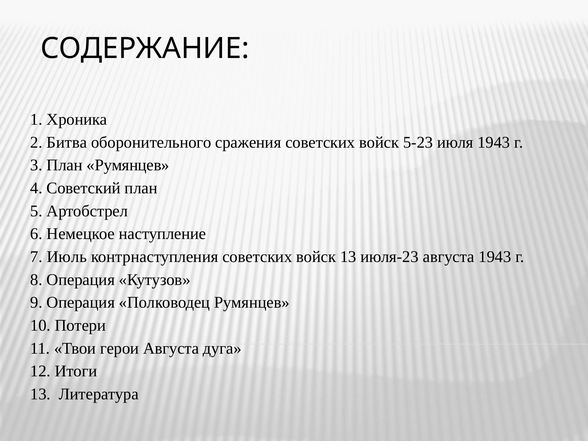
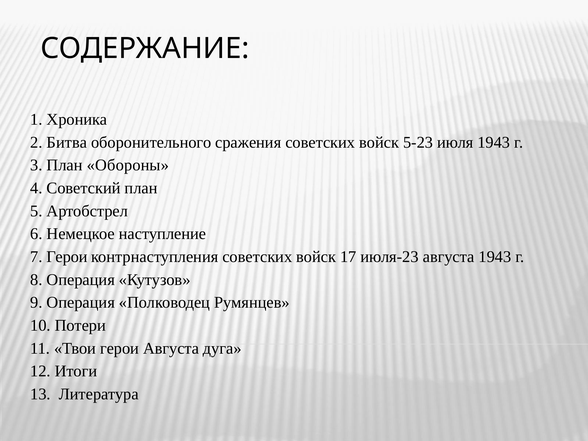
План Румянцев: Румянцев -> Обороны
7 Июль: Июль -> Герои
войск 13: 13 -> 17
